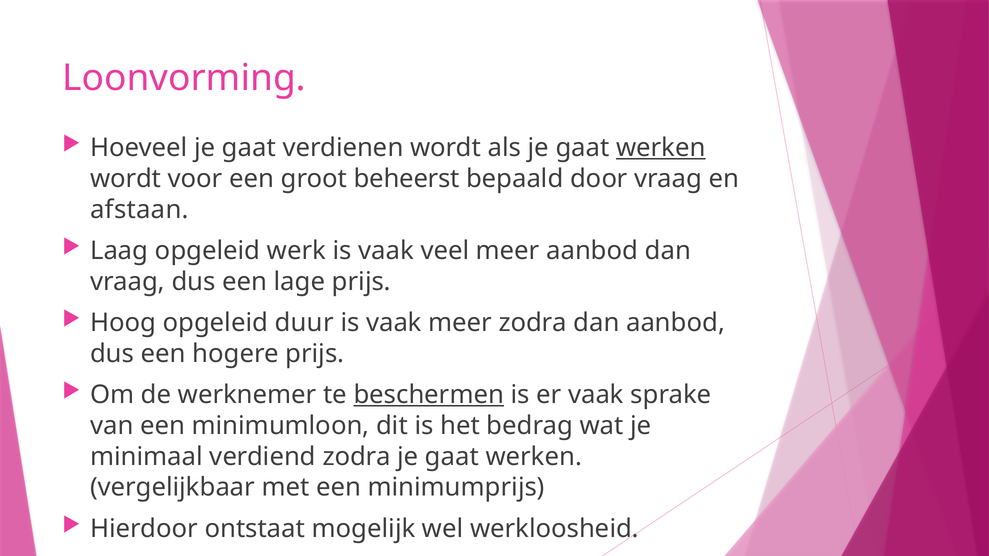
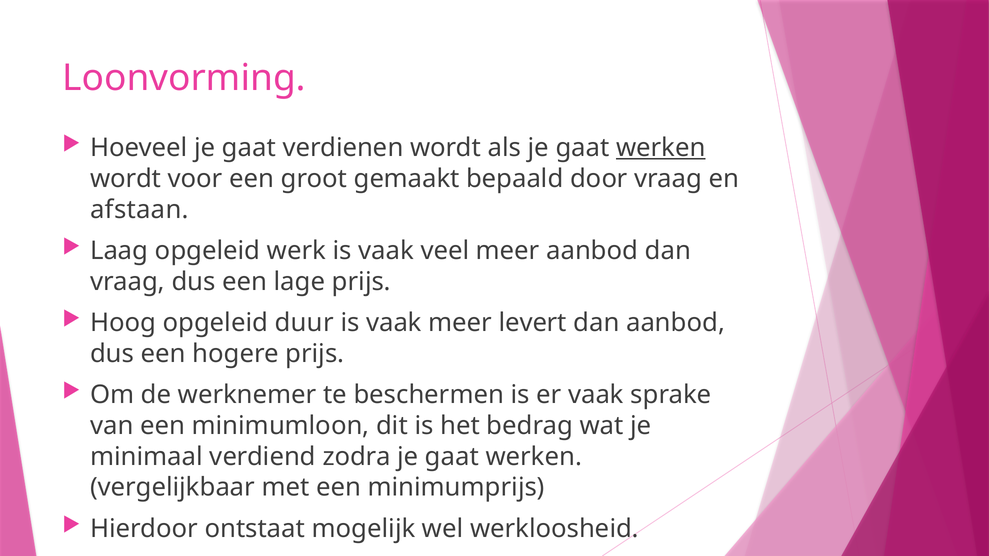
beheerst: beheerst -> gemaakt
meer zodra: zodra -> levert
beschermen underline: present -> none
